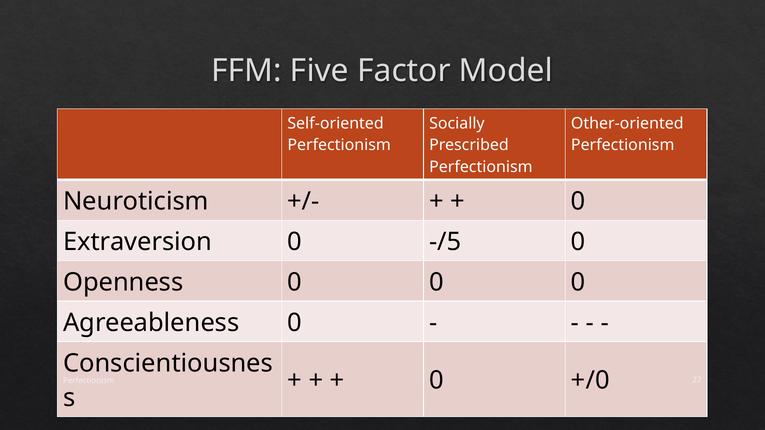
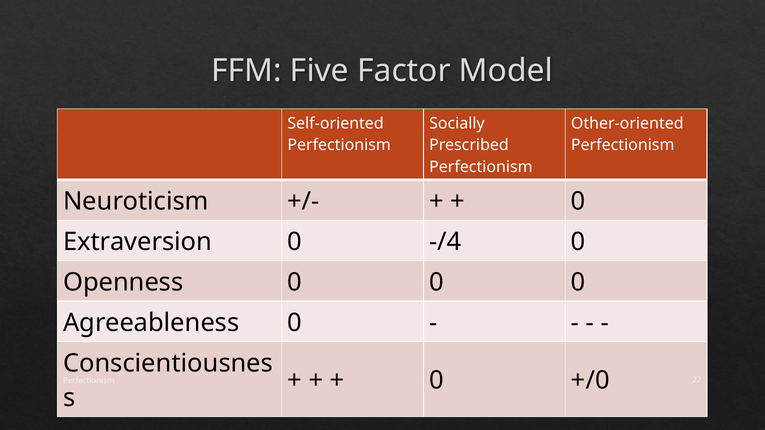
-/5: -/5 -> -/4
